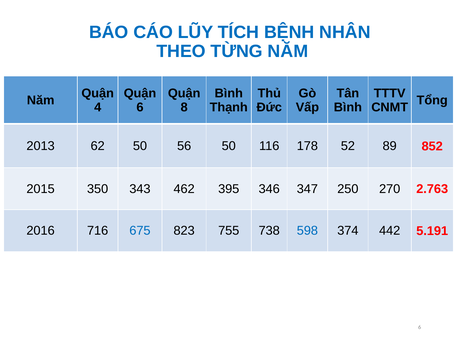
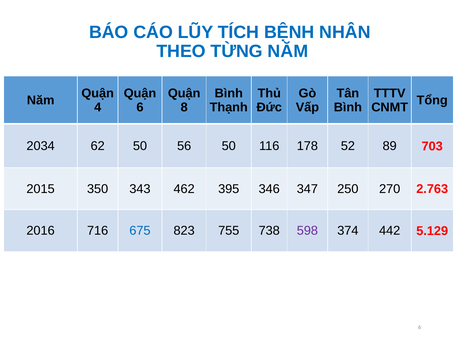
2013: 2013 -> 2034
852: 852 -> 703
598 colour: blue -> purple
5.191: 5.191 -> 5.129
